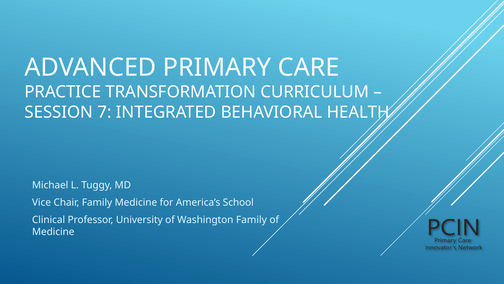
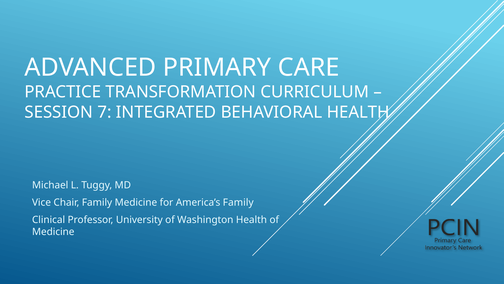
America’s School: School -> Family
Washington Family: Family -> Health
